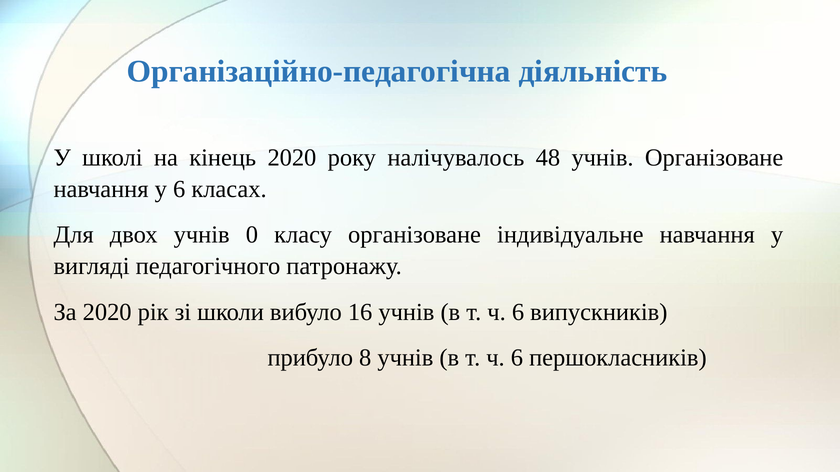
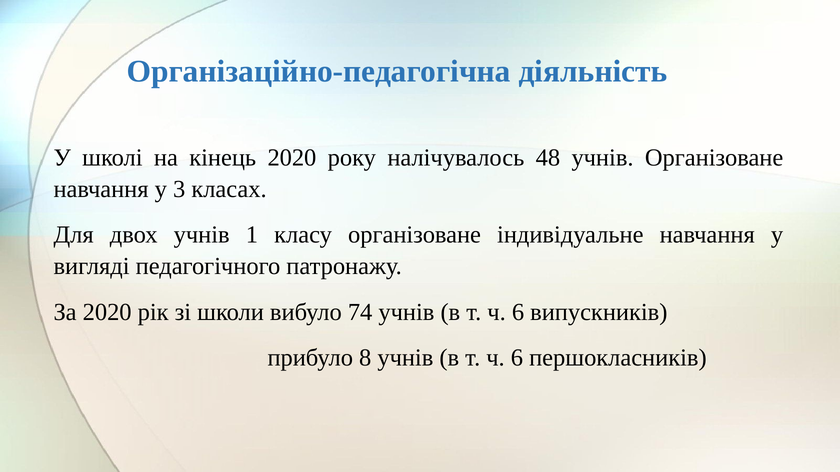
у 6: 6 -> 3
0: 0 -> 1
16: 16 -> 74
